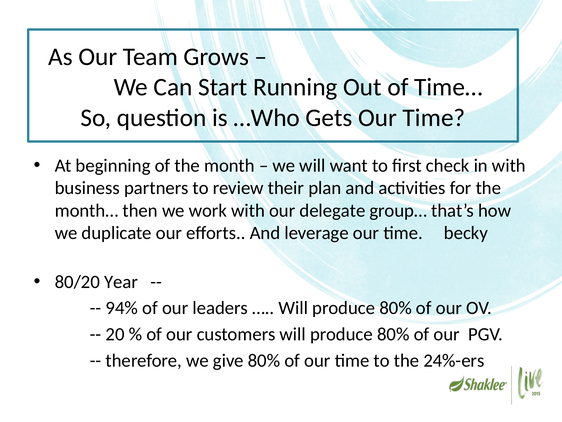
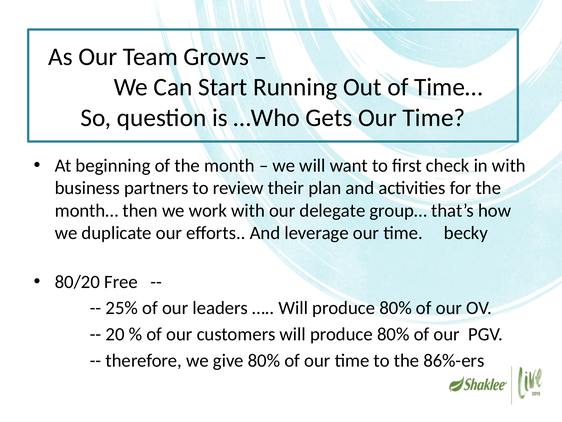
Year: Year -> Free
94%: 94% -> 25%
24%-ers: 24%-ers -> 86%-ers
